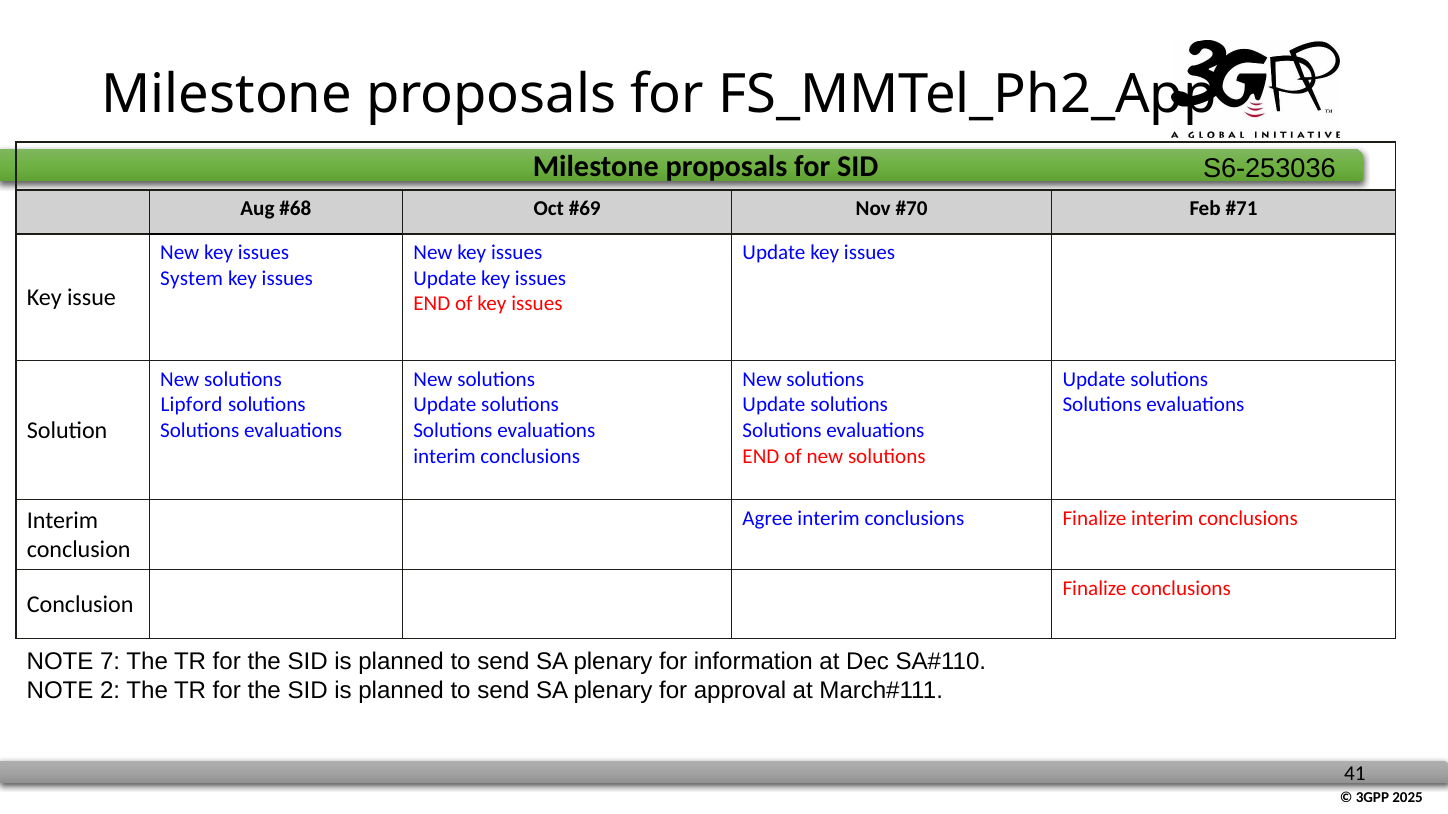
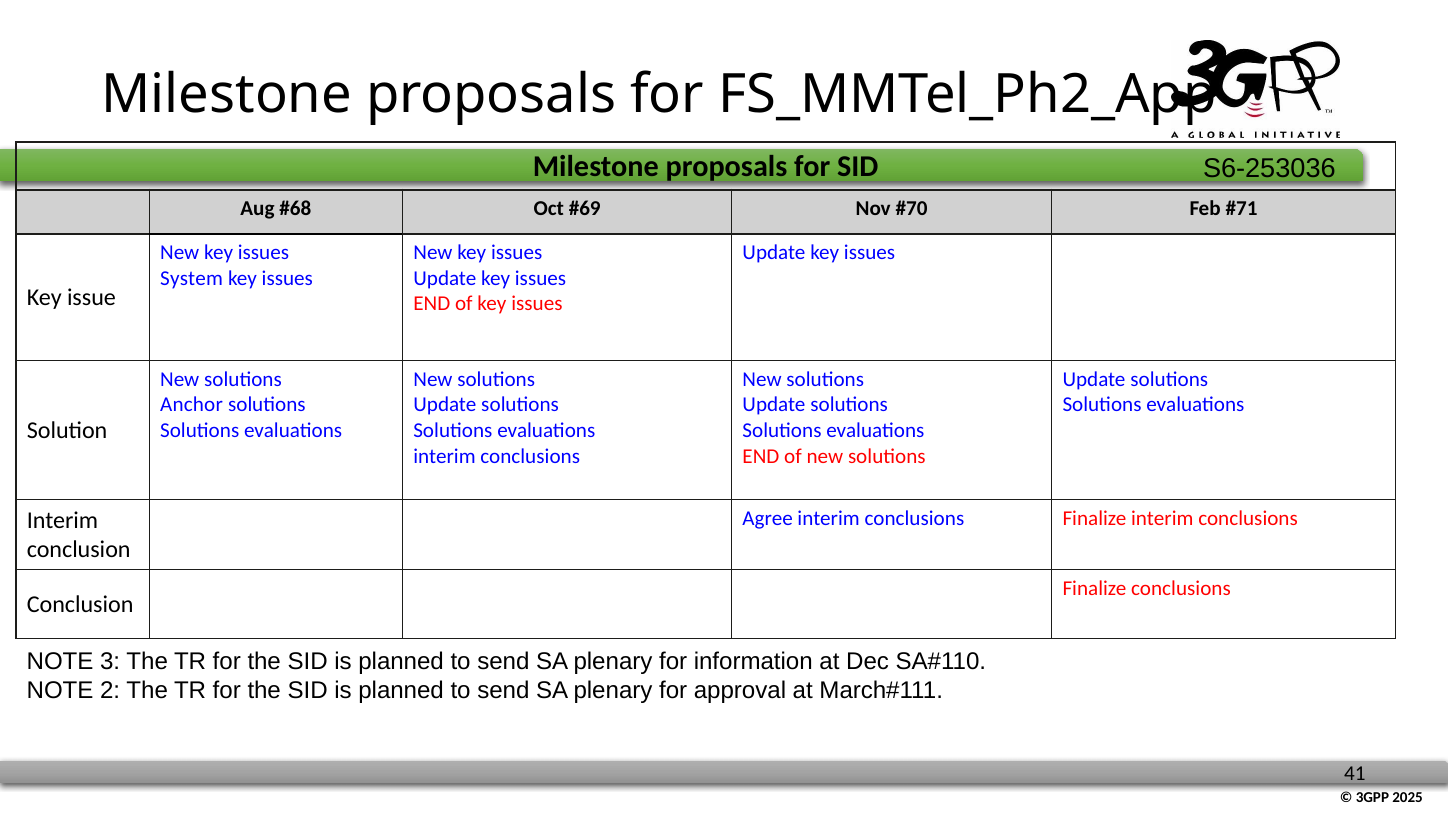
Lipford: Lipford -> Anchor
7: 7 -> 3
